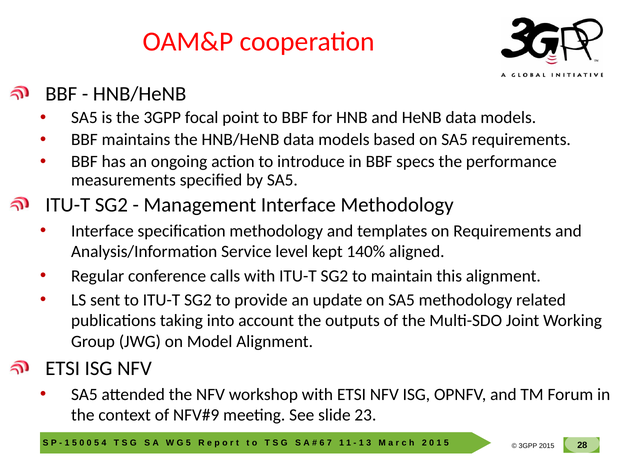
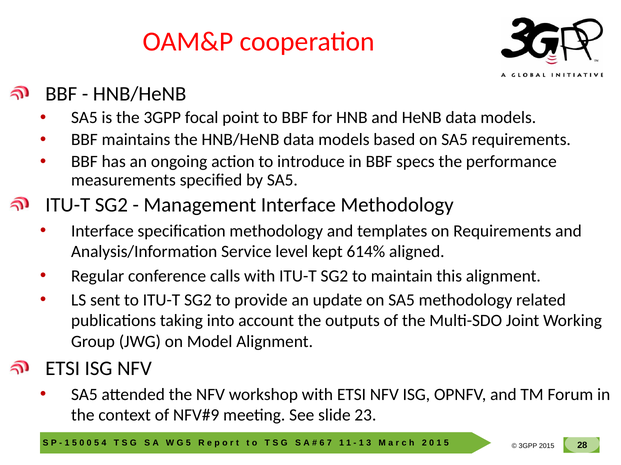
140%: 140% -> 614%
